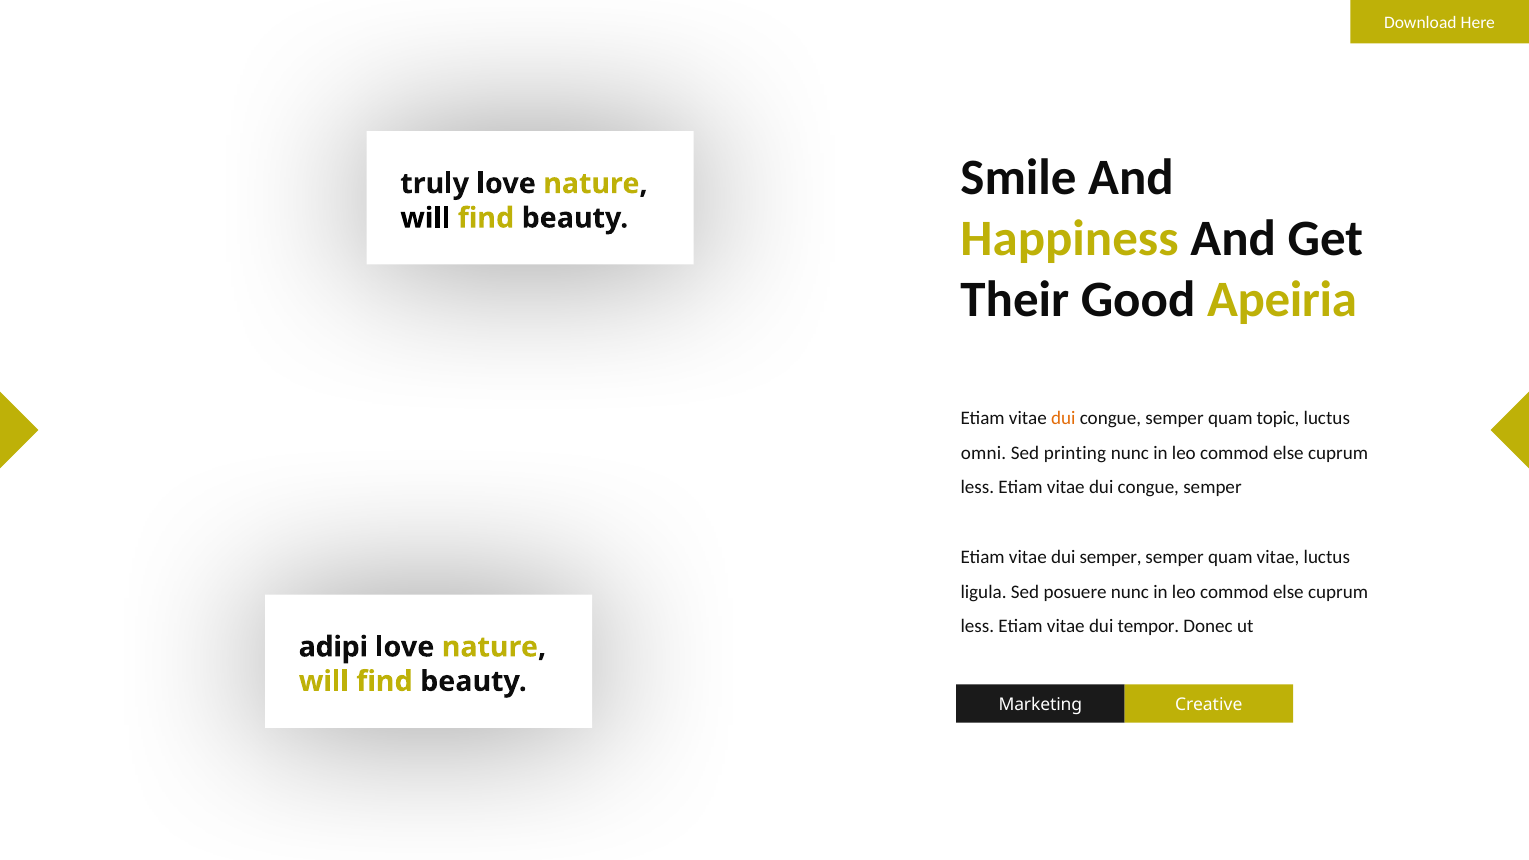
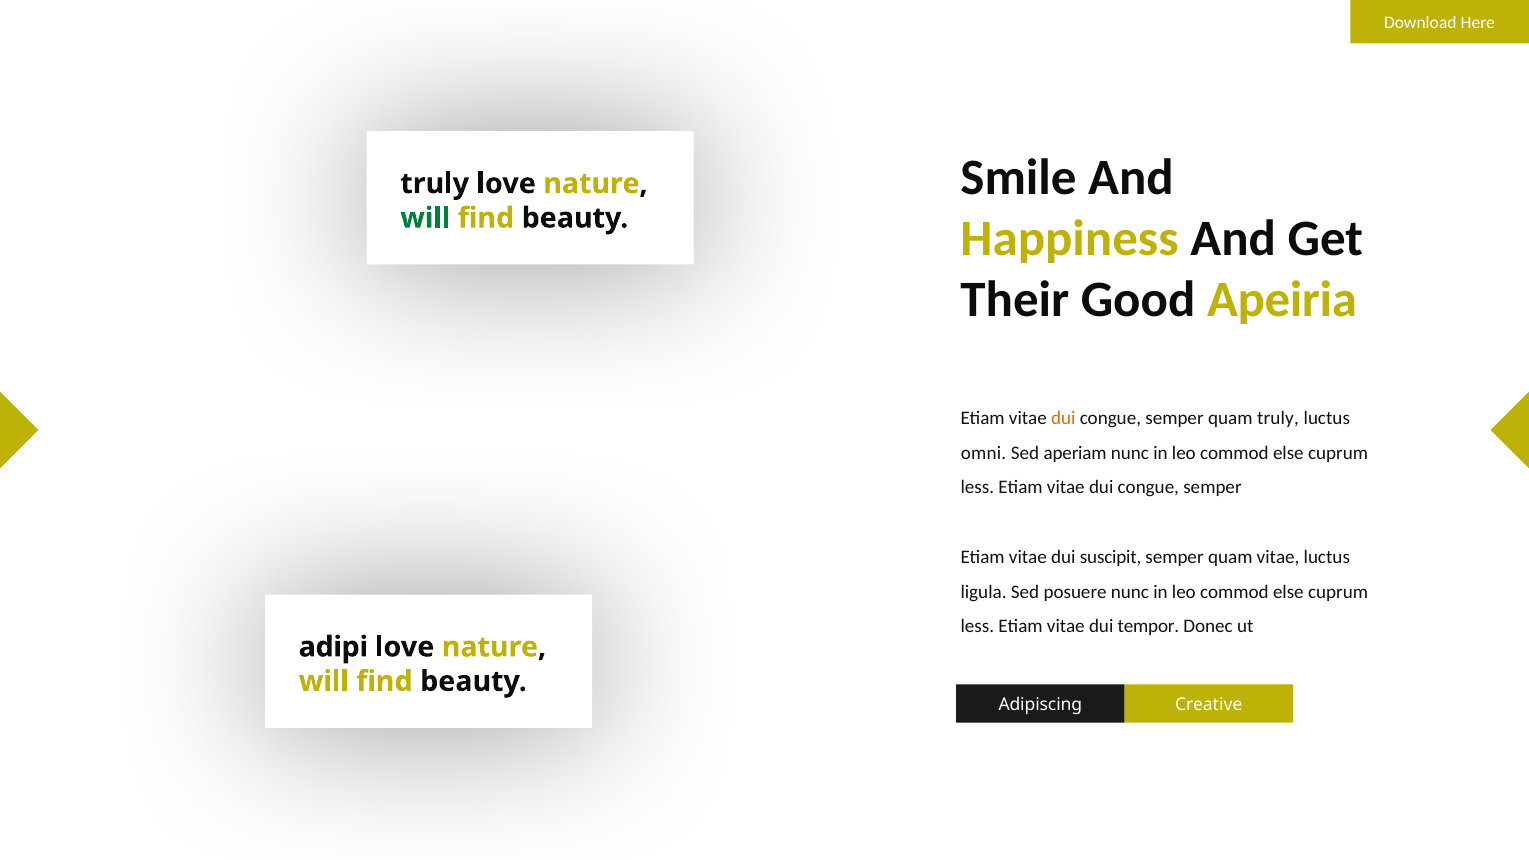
will at (425, 218) colour: black -> green
quam topic: topic -> truly
printing: printing -> aperiam
dui semper: semper -> suscipit
Marketing: Marketing -> Adipiscing
